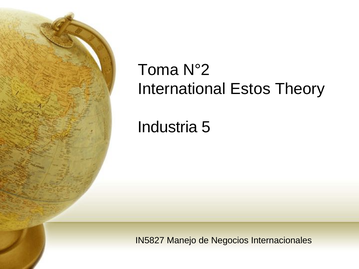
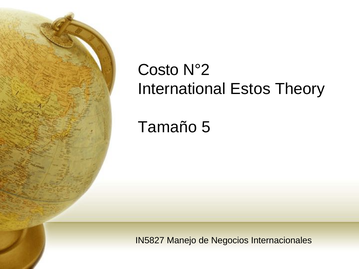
Toma: Toma -> Costo
Industria: Industria -> Tamaño
